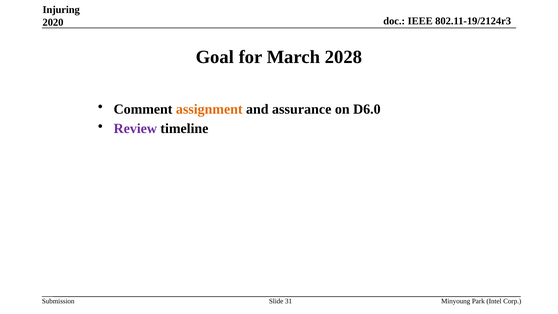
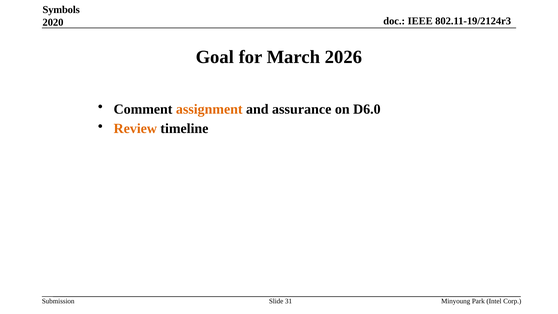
Injuring: Injuring -> Symbols
2028: 2028 -> 2026
Review colour: purple -> orange
